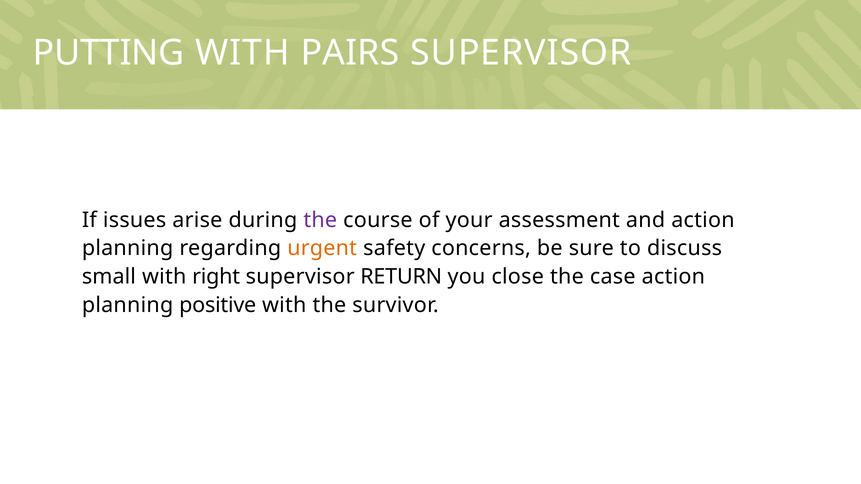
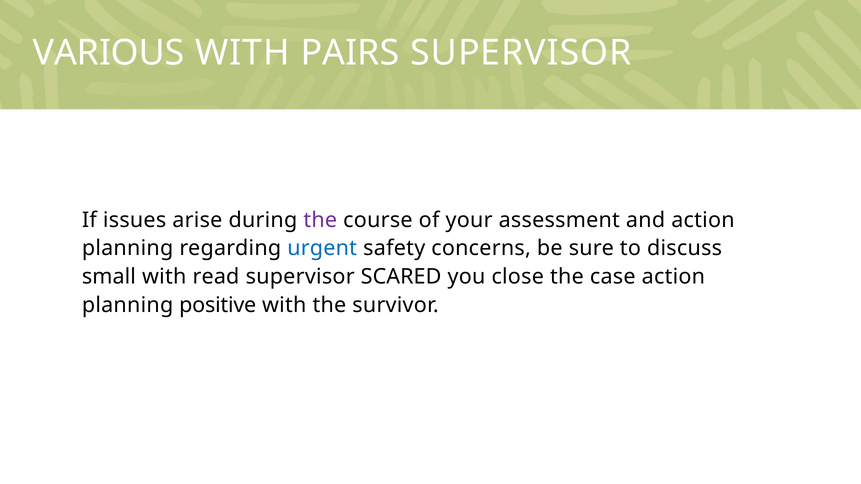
PUTTING: PUTTING -> VARIOUS
urgent colour: orange -> blue
right: right -> read
RETURN: RETURN -> SCARED
